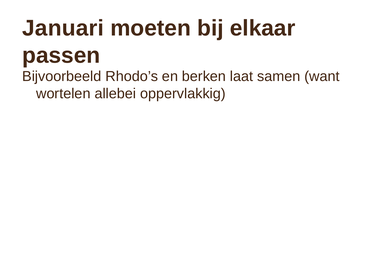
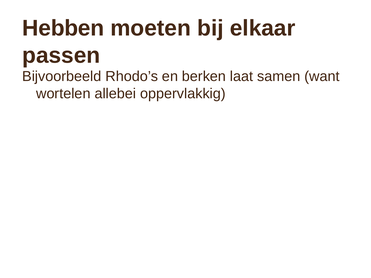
Januari: Januari -> Hebben
